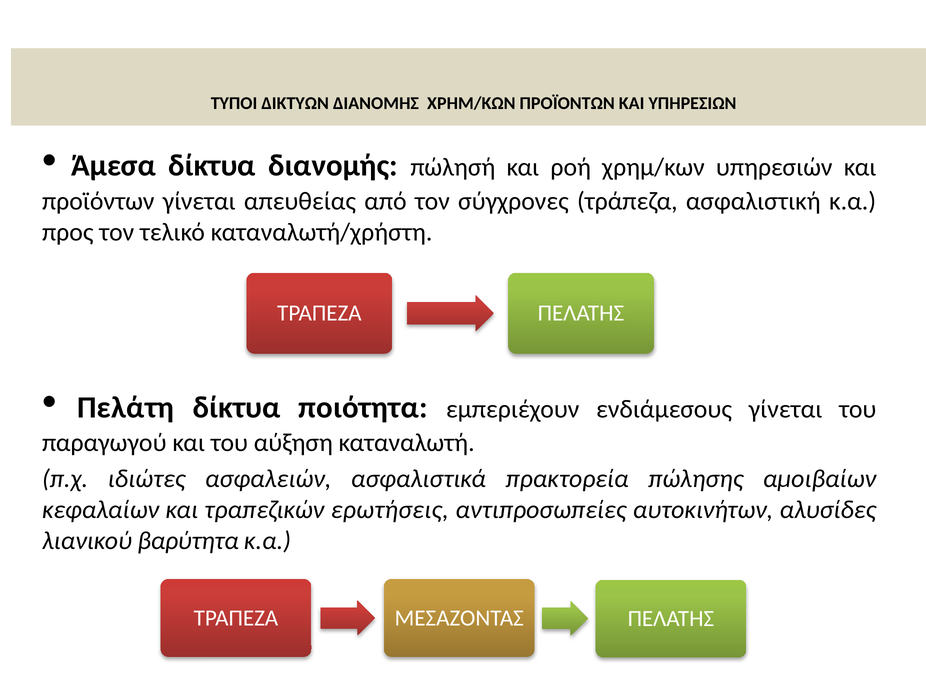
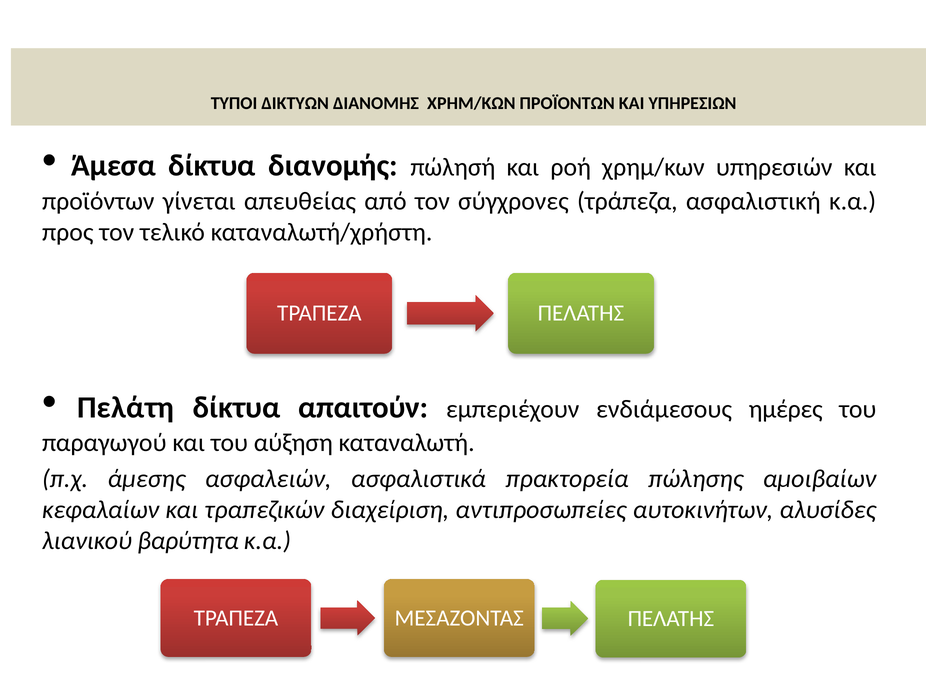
ποιότητα: ποιότητα -> απαιτούν
ενδιάμεσους γίνεται: γίνεται -> ημέρες
ιδιώτες: ιδιώτες -> άμεσης
ερωτήσεις: ερωτήσεις -> διαχείριση
